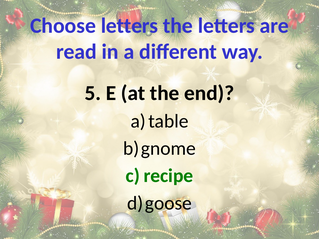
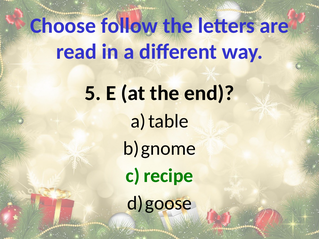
Choose letters: letters -> follow
